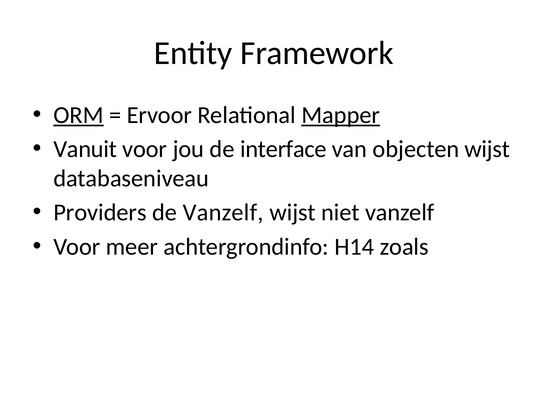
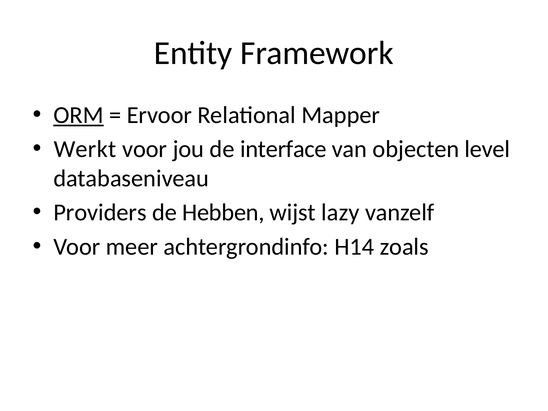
Mapper underline: present -> none
Vanuit: Vanuit -> Werkt
objecten wijst: wijst -> level
de Vanzelf: Vanzelf -> Hebben
niet: niet -> lazy
